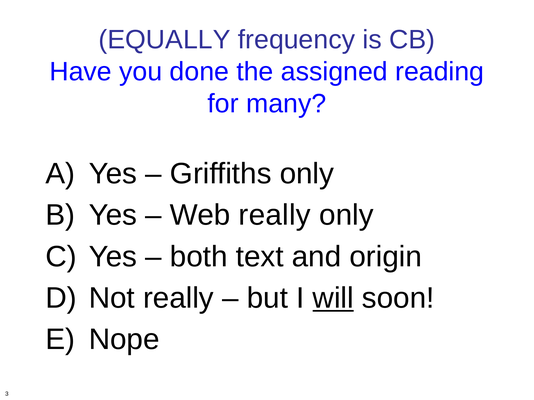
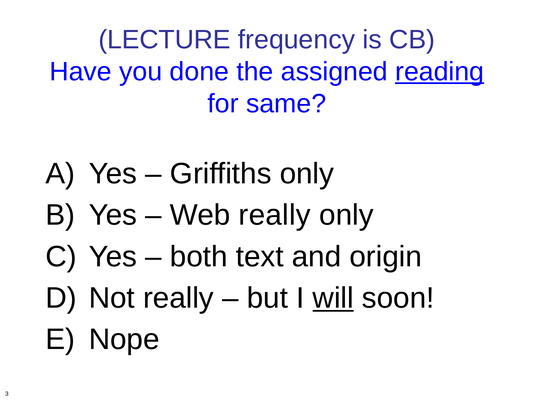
EQUALLY: EQUALLY -> LECTURE
reading underline: none -> present
many: many -> same
